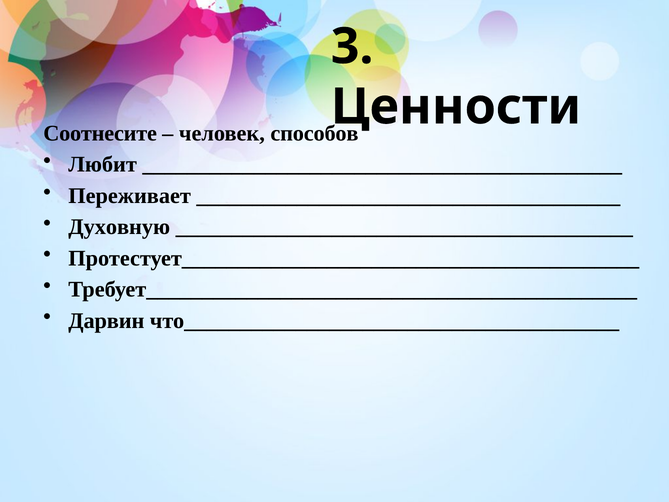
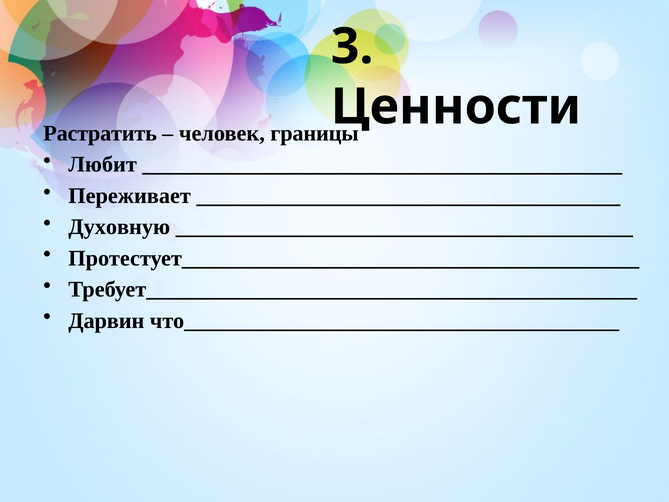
Соотнесите: Соотнесите -> Растратить
способов: способов -> границы
